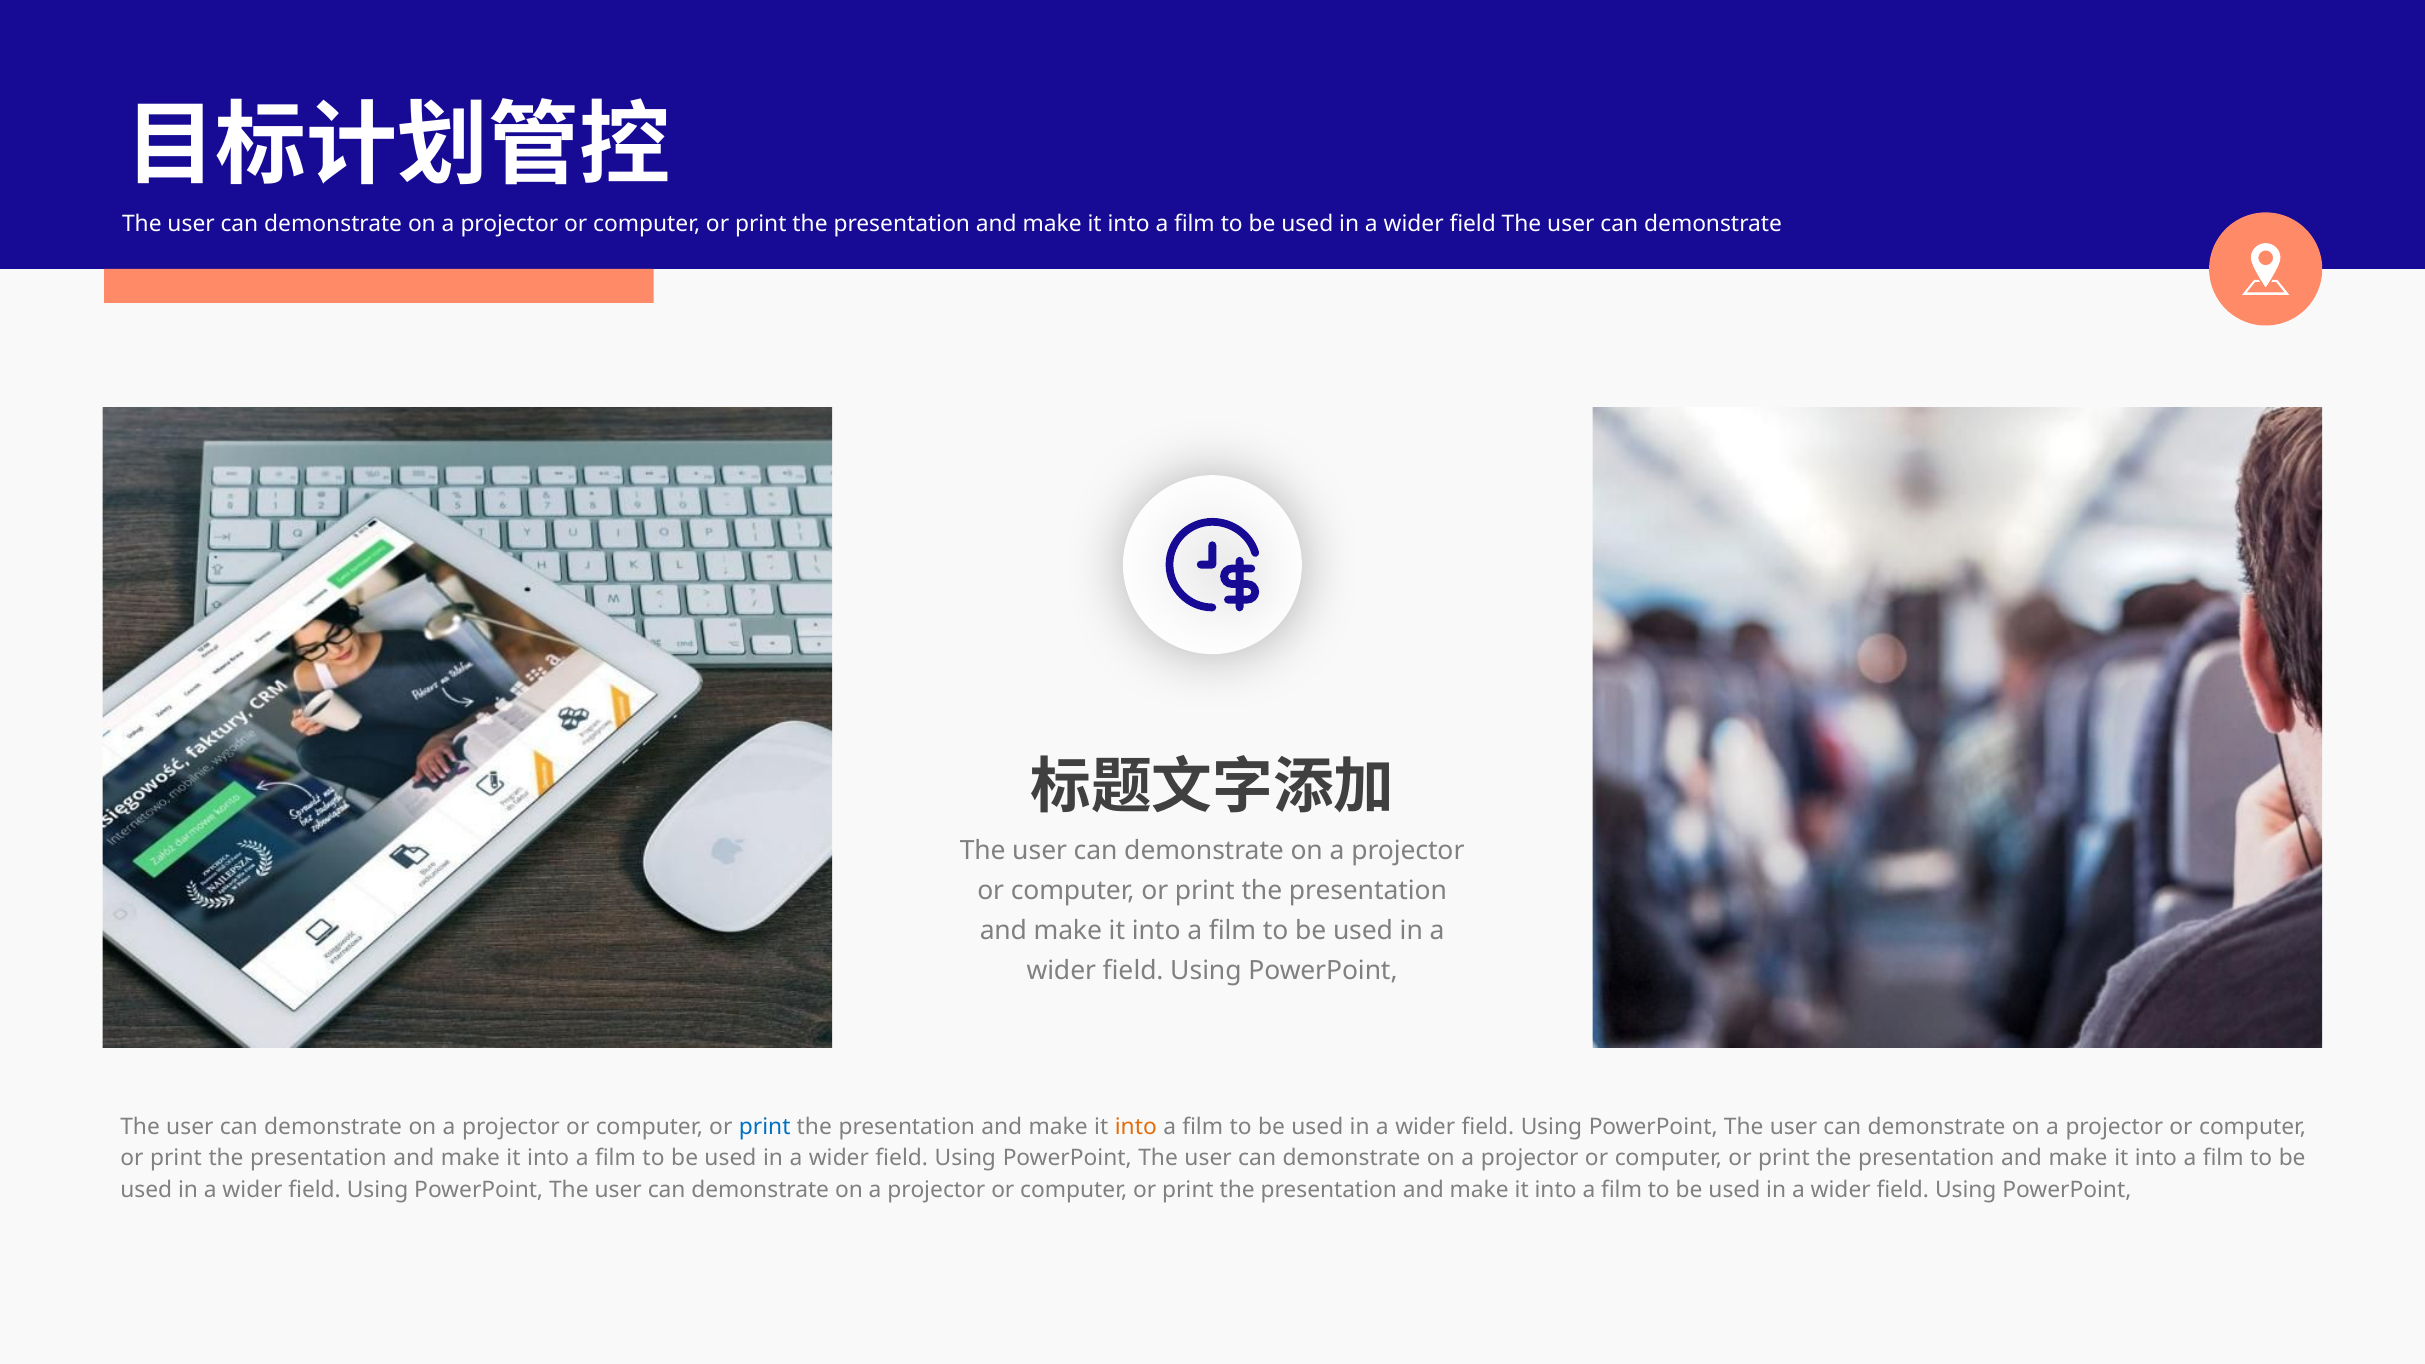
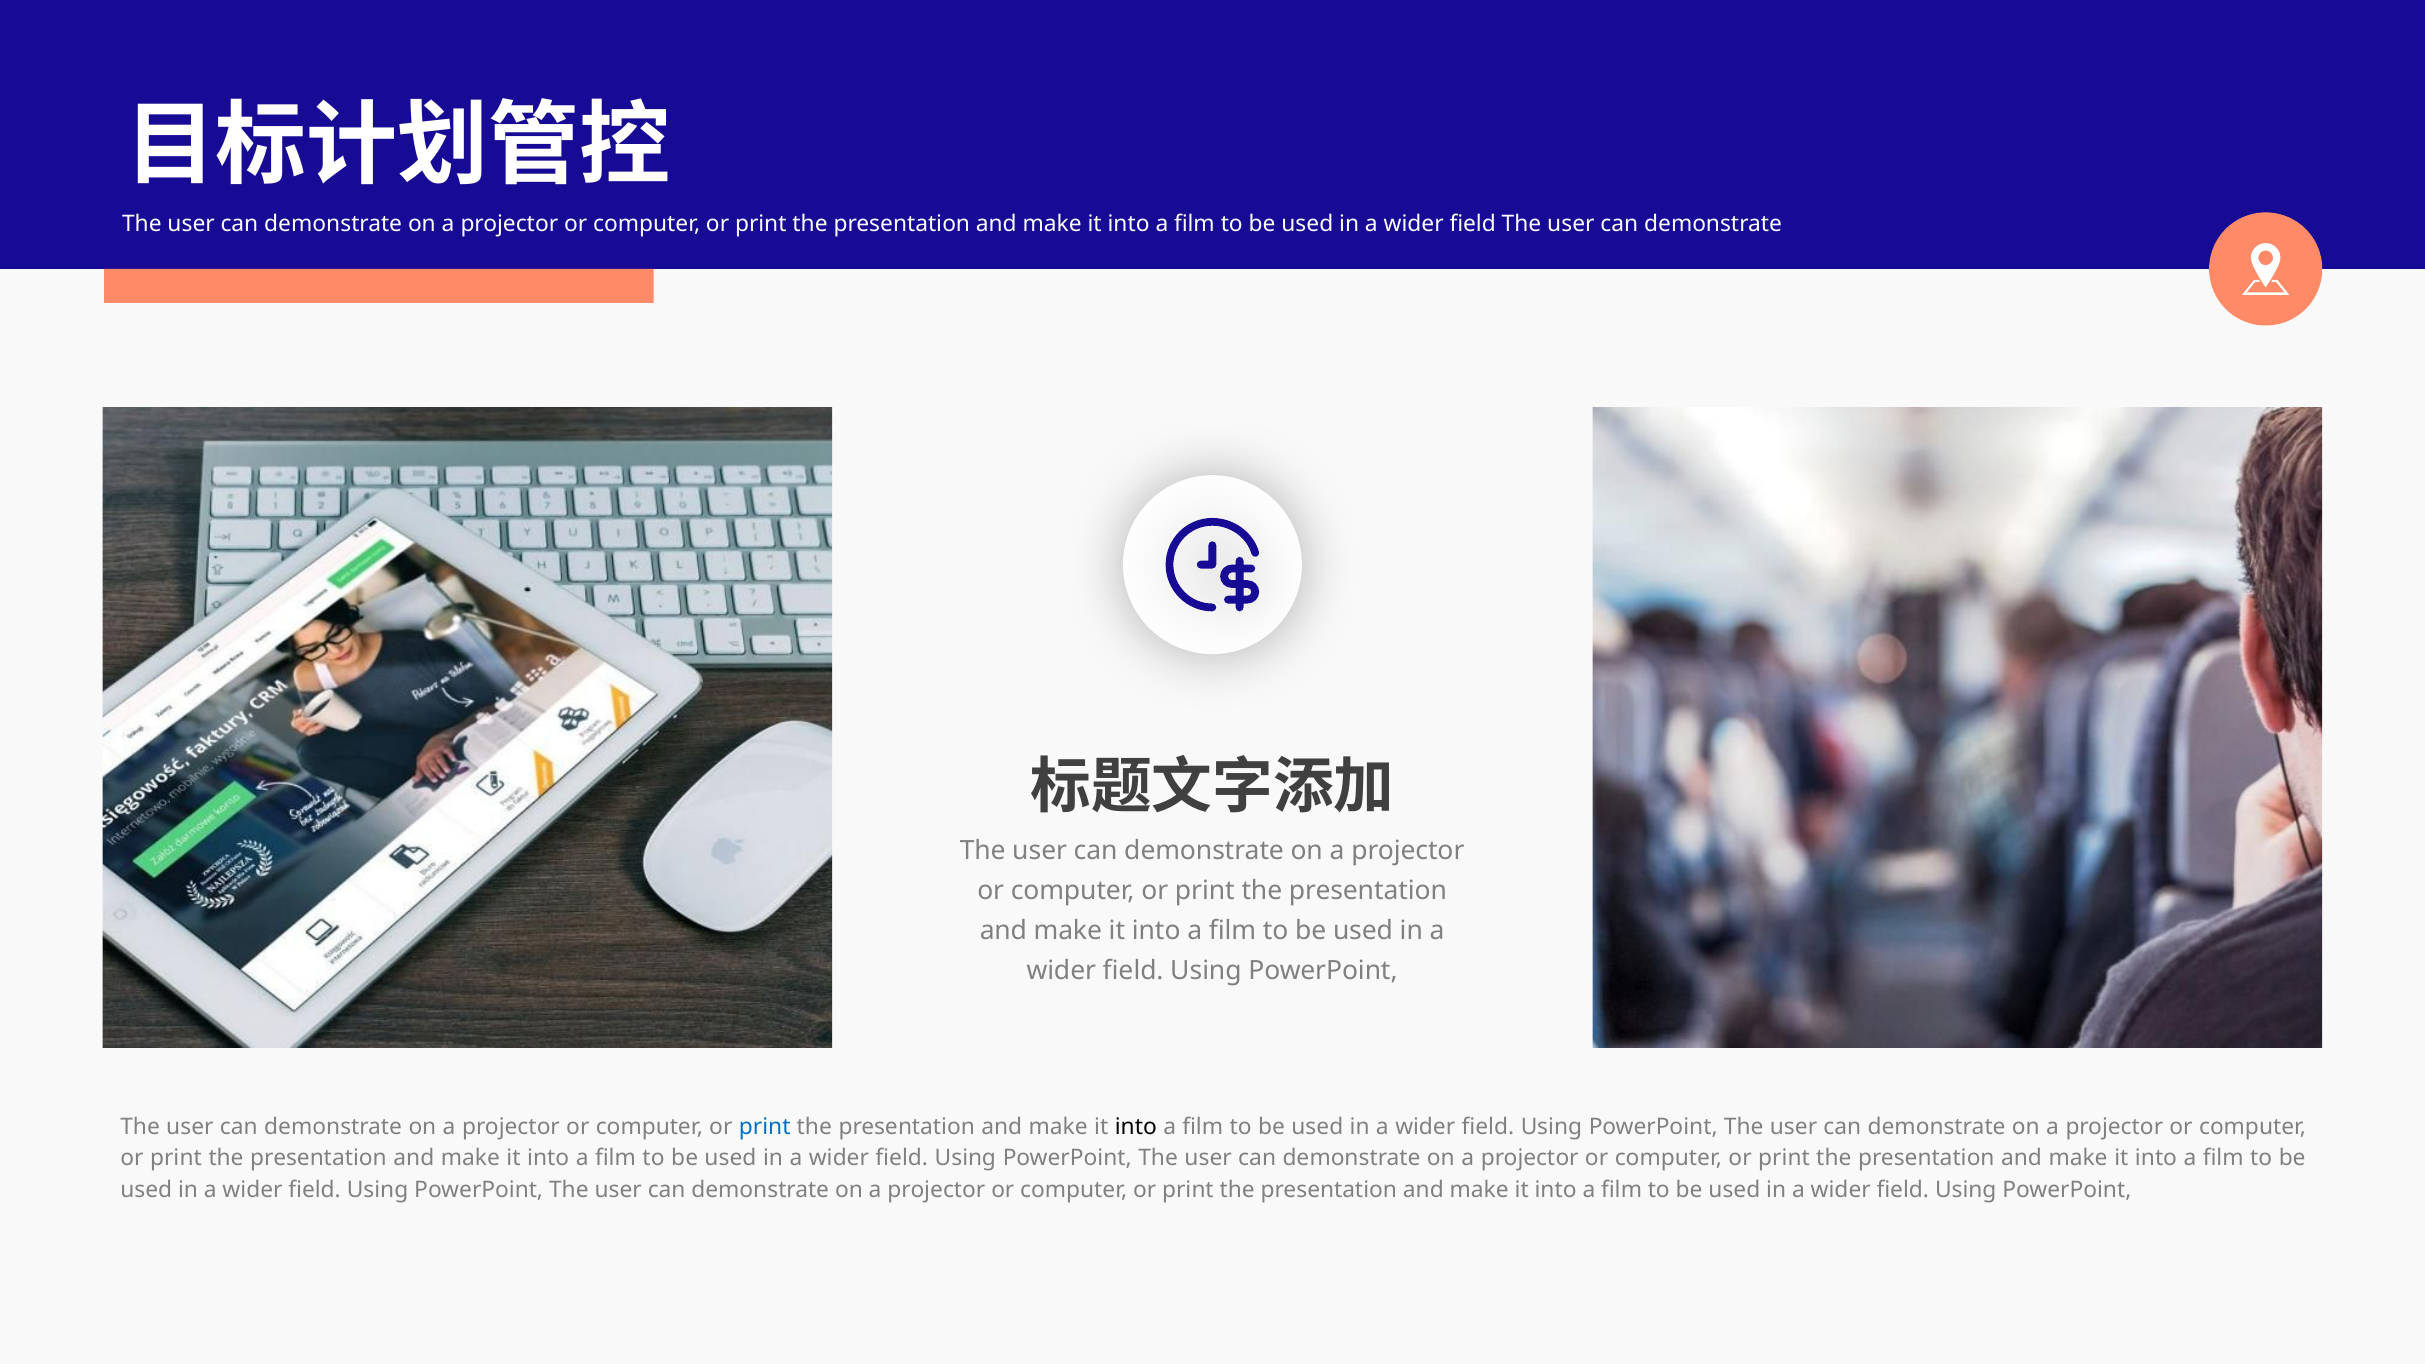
into at (1136, 1127) colour: orange -> black
